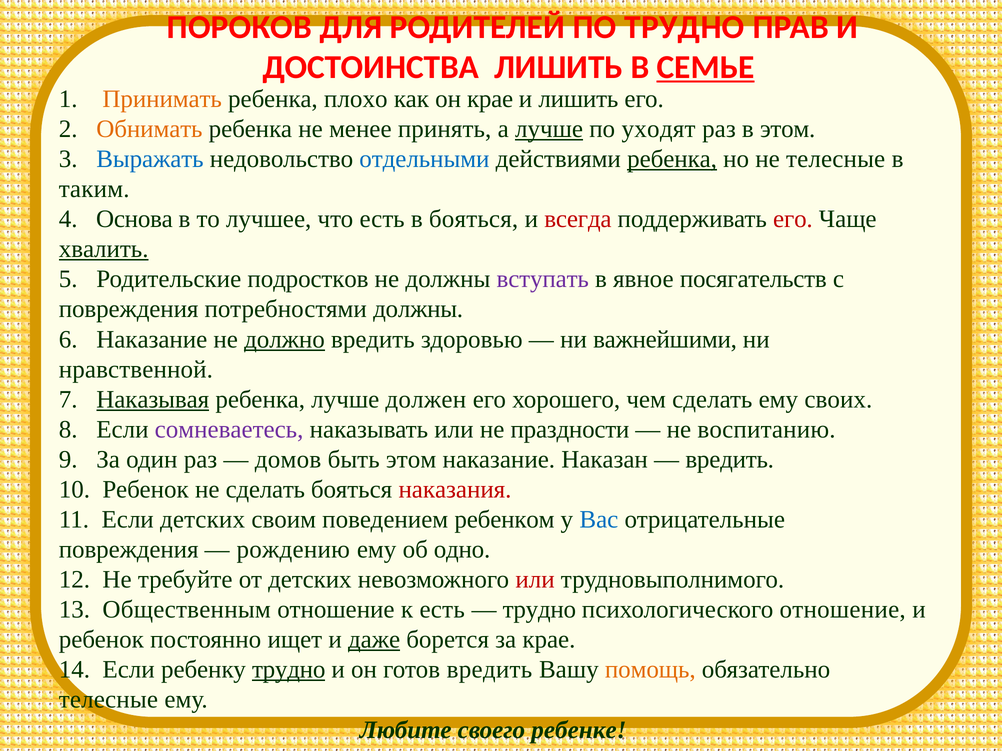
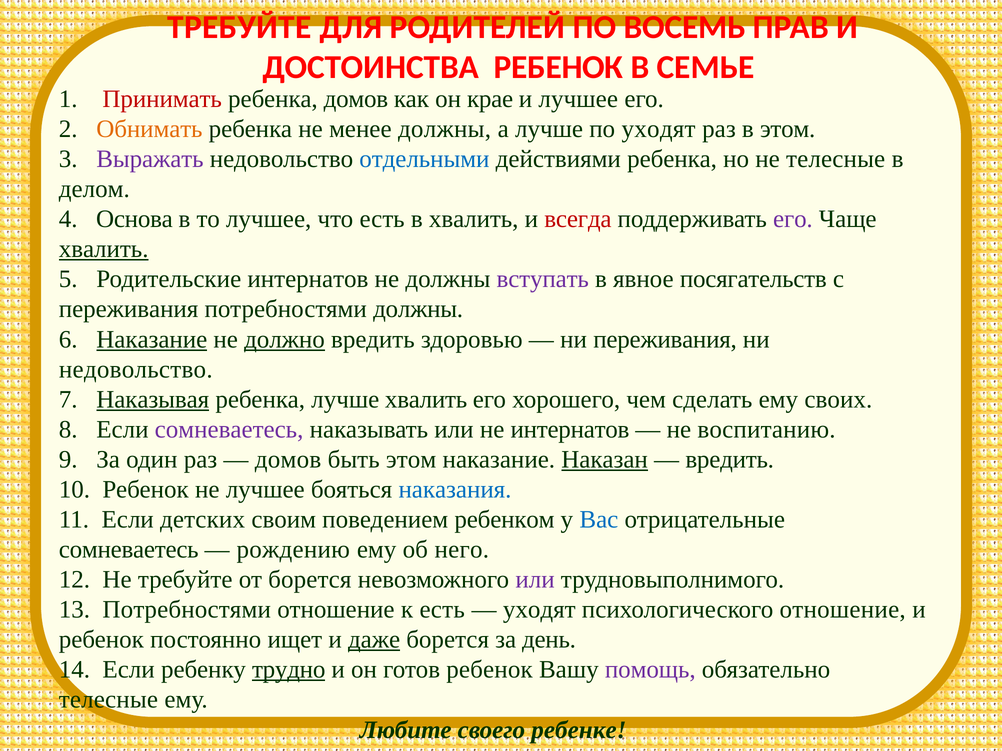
ПОРОКОВ at (239, 27): ПОРОКОВ -> ТРЕБУЙТЕ
ПО ТРУДНО: ТРУДНО -> ВОСЕМЬ
ДОСТОИНСТВА ЛИШИТЬ: ЛИШИТЬ -> РЕБЕНОК
СЕМЬЕ underline: present -> none
Принимать colour: orange -> red
ребенка плохо: плохо -> домов
и лишить: лишить -> лучшее
менее принять: принять -> должны
лучше at (549, 129) underline: present -> none
Выражать colour: blue -> purple
ребенка at (672, 159) underline: present -> none
таким: таким -> делом
в бояться: бояться -> хвалить
его at (793, 219) colour: red -> purple
Родительские подростков: подростков -> интернатов
повреждения at (129, 309): повреждения -> переживания
Наказание at (152, 339) underline: none -> present
ни важнейшими: важнейшими -> переживания
нравственной at (136, 370): нравственной -> недовольство
лучше должен: должен -> хвалить
не праздности: праздности -> интернатов
Наказан underline: none -> present
не сделать: сделать -> лучшее
наказания colour: red -> blue
повреждения at (129, 550): повреждения -> сомневаетесь
одно: одно -> него
от детских: детских -> борется
или at (535, 580) colour: red -> purple
13 Общественным: Общественным -> Потребностями
трудно at (539, 610): трудно -> уходят
за крае: крае -> день
готов вредить: вредить -> ребенок
помощь colour: orange -> purple
